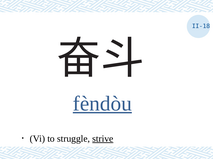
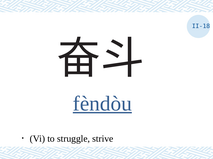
strive underline: present -> none
